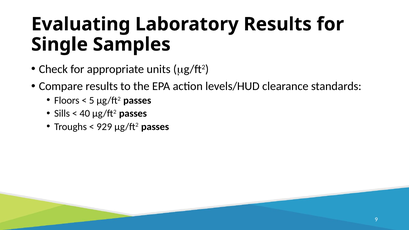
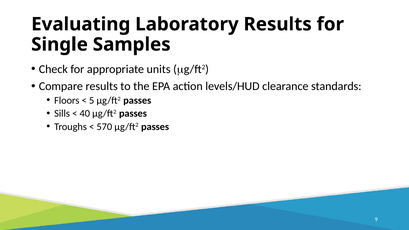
929: 929 -> 570
